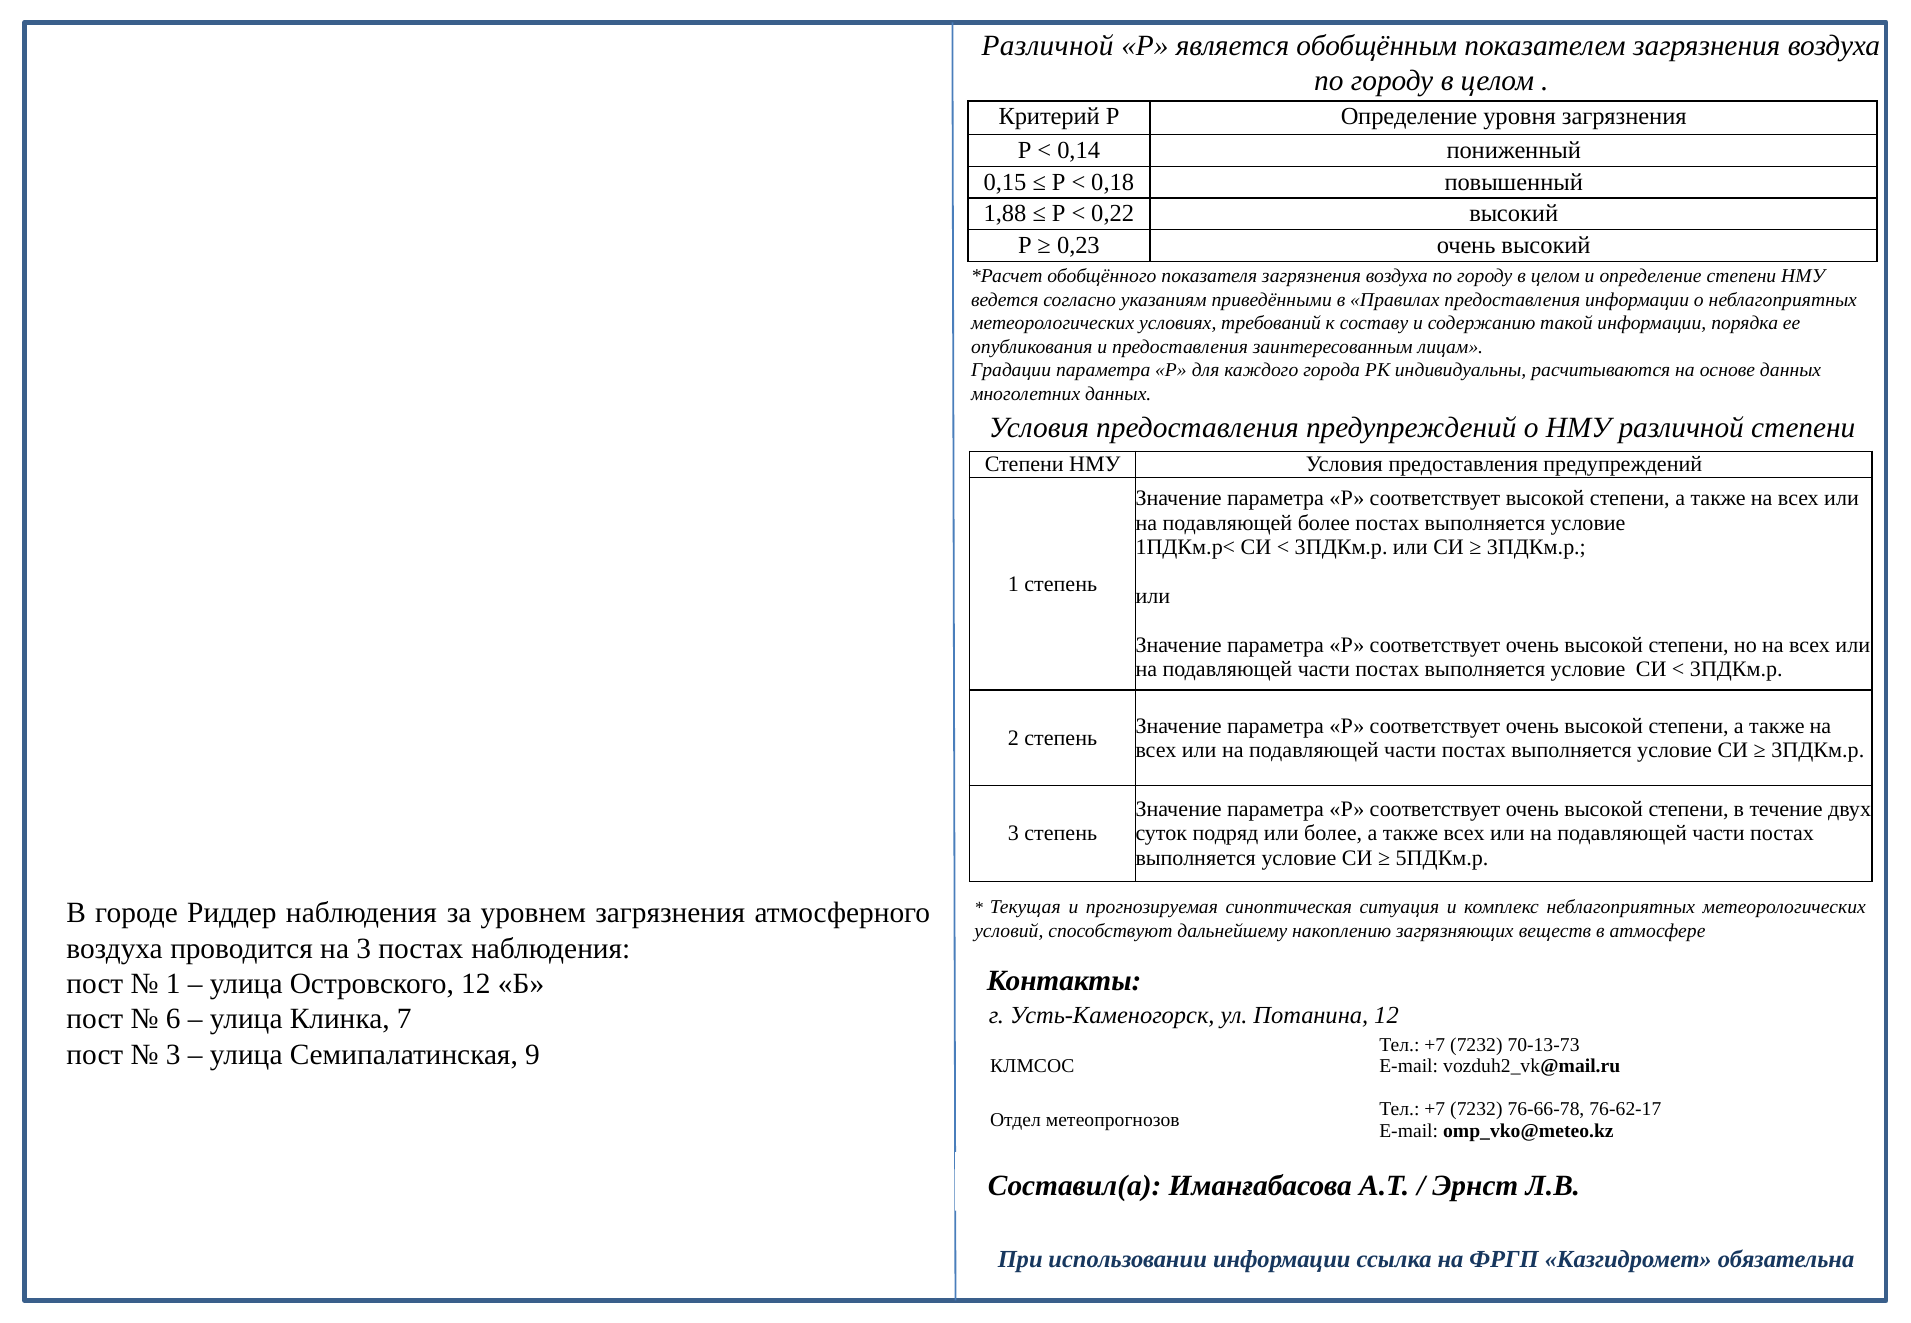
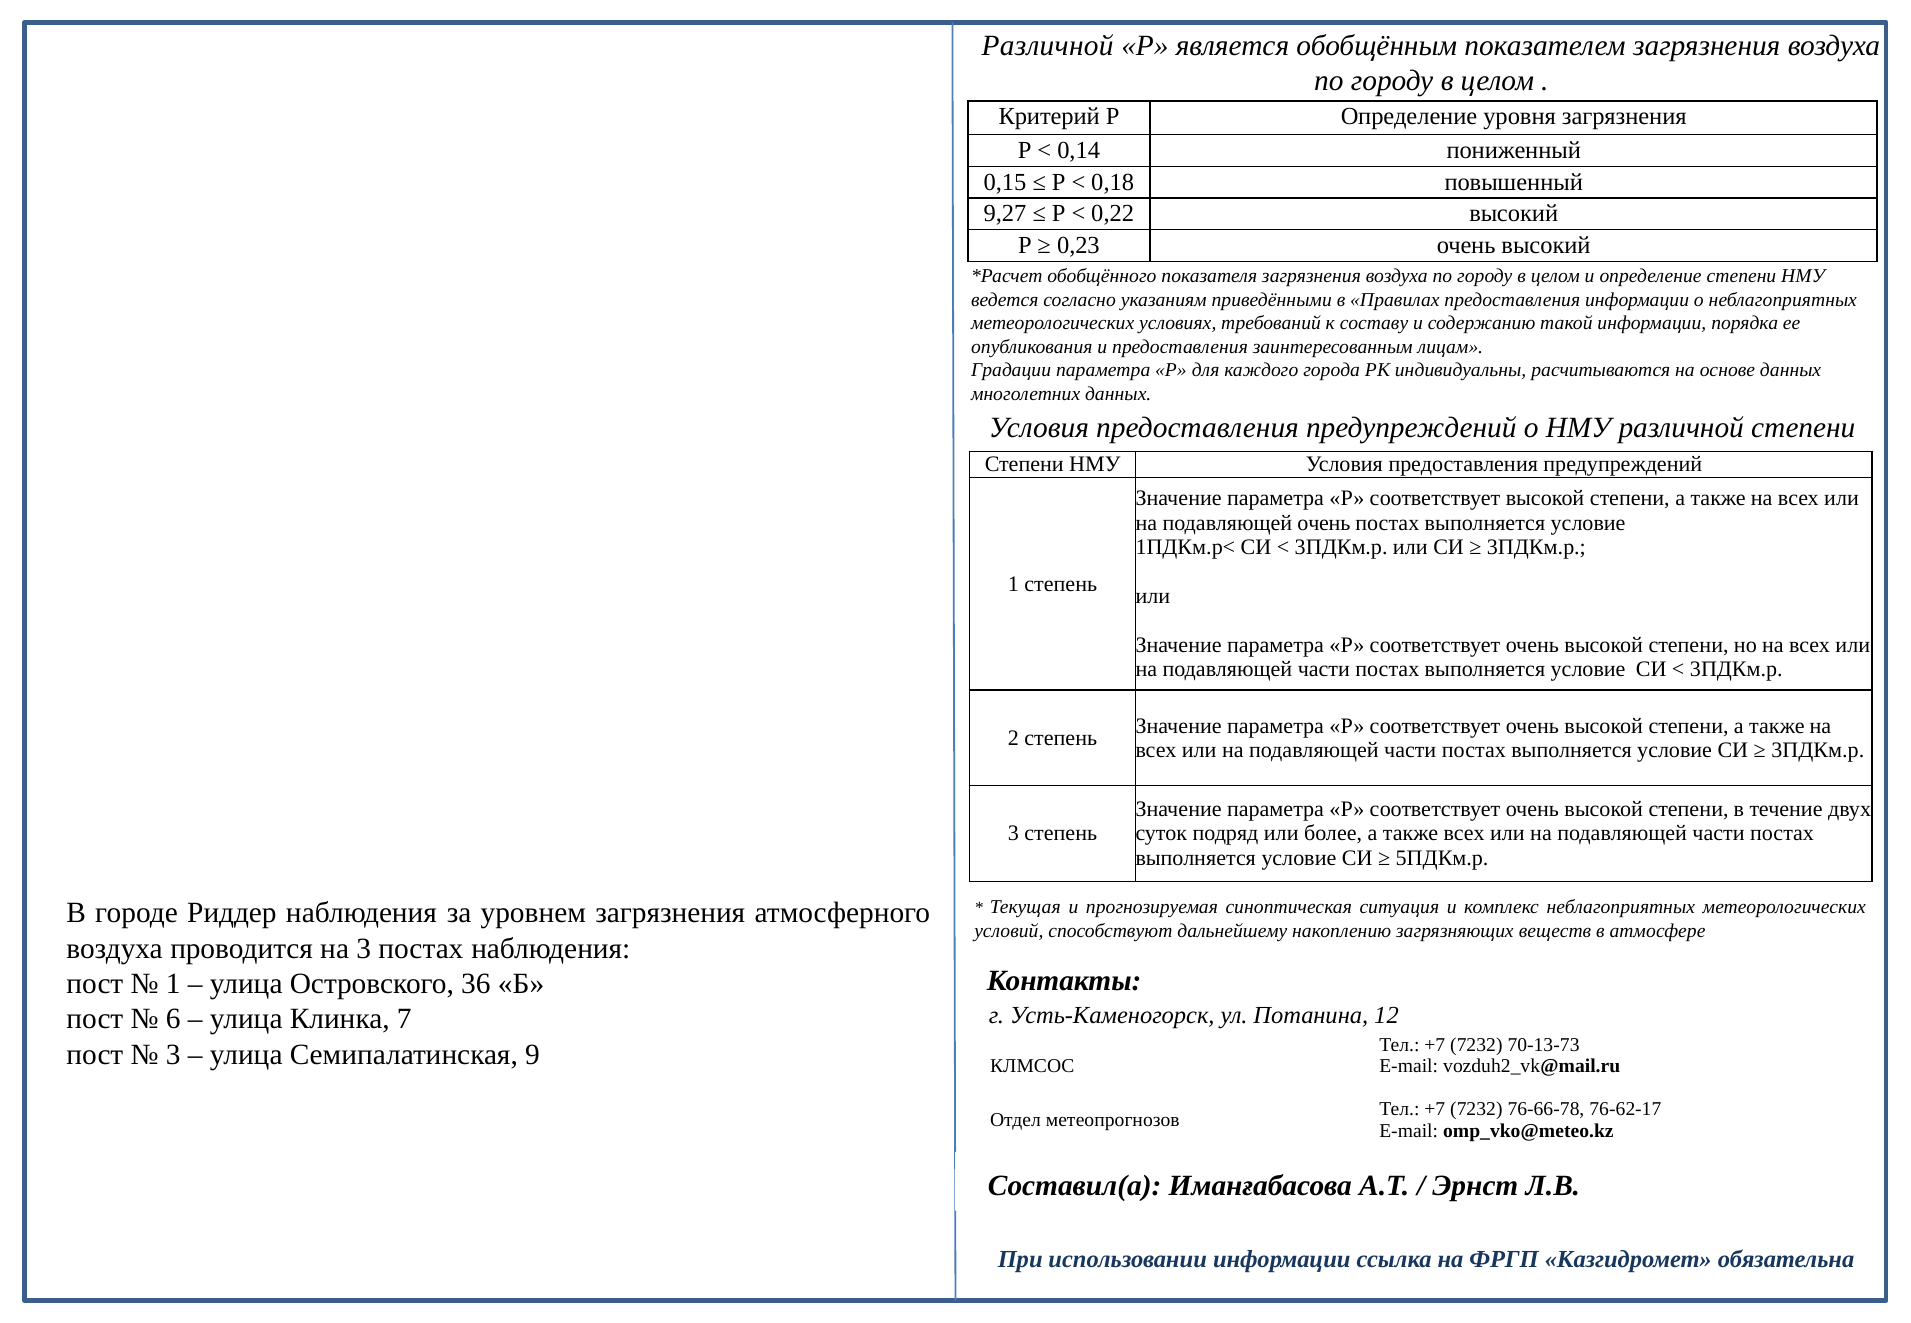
1,88: 1,88 -> 9,27
подавляющей более: более -> очень
Островского 12: 12 -> 36
